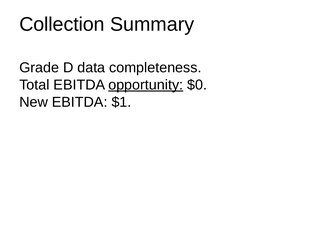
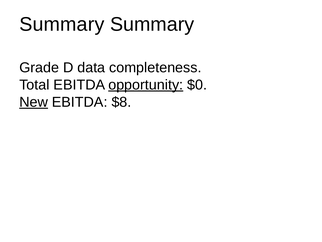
Collection at (62, 24): Collection -> Summary
New underline: none -> present
$1: $1 -> $8
